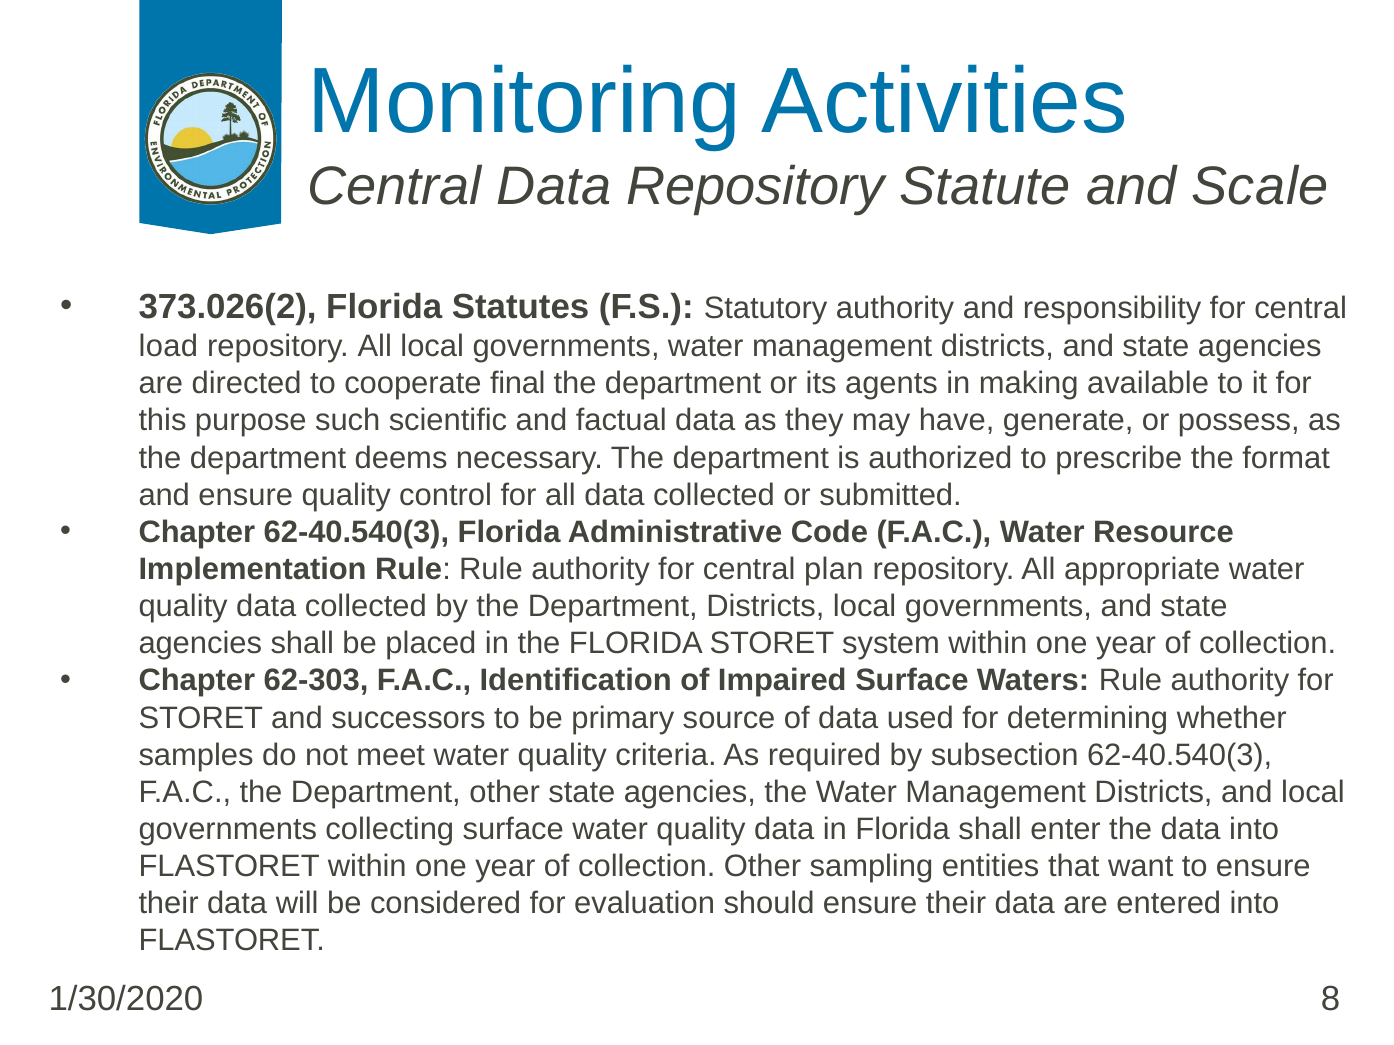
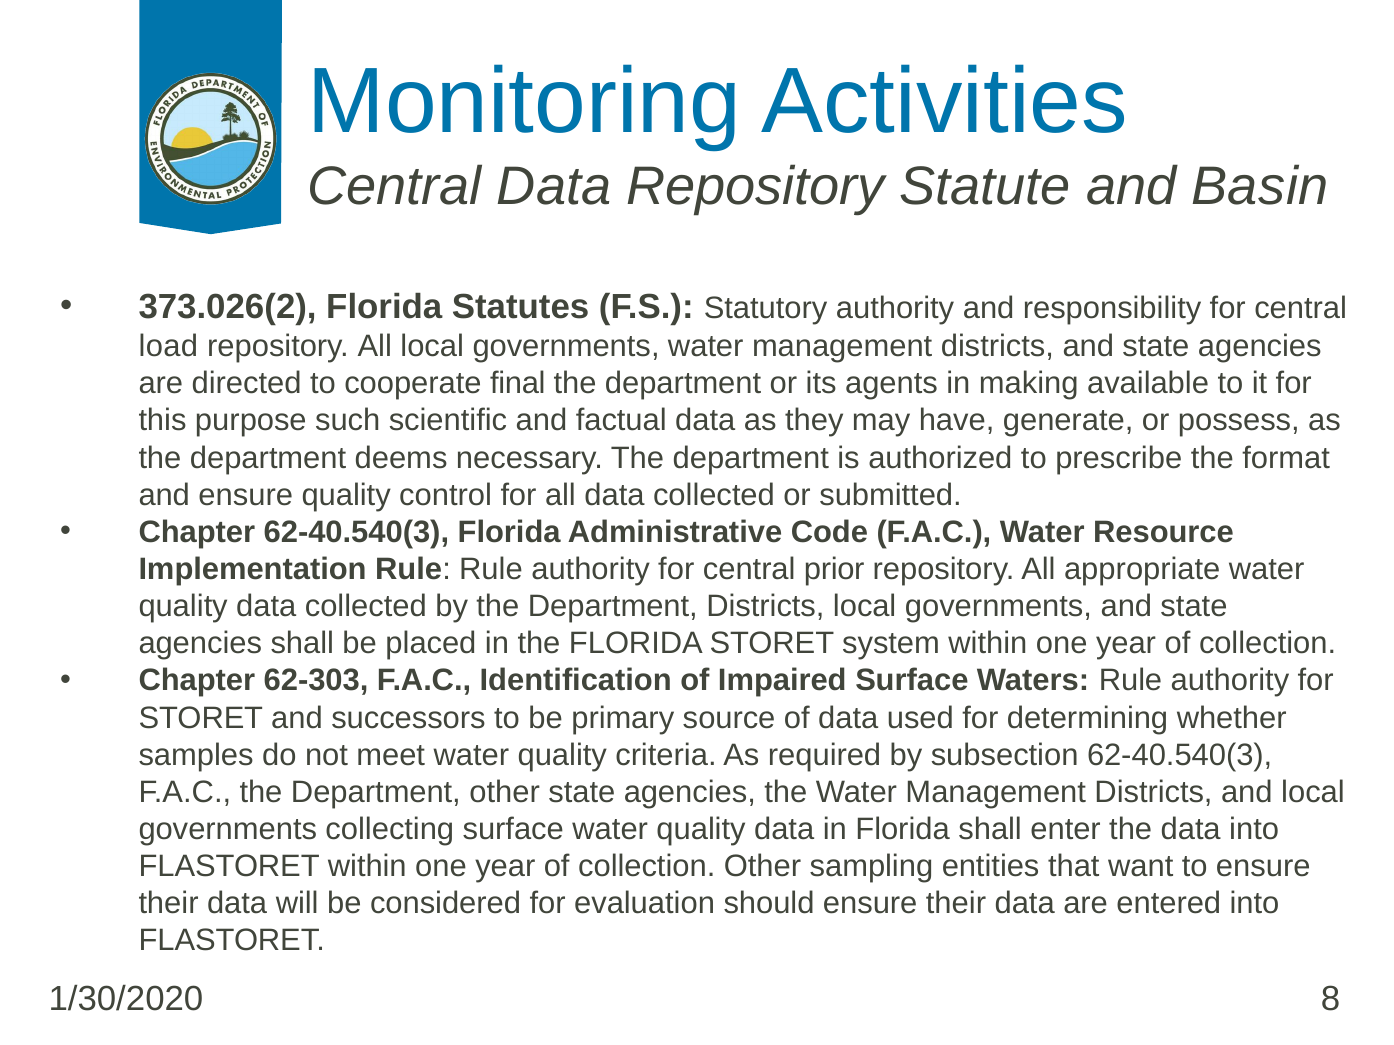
Scale: Scale -> Basin
plan: plan -> prior
